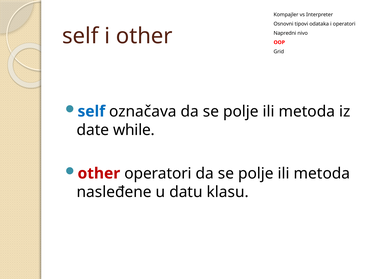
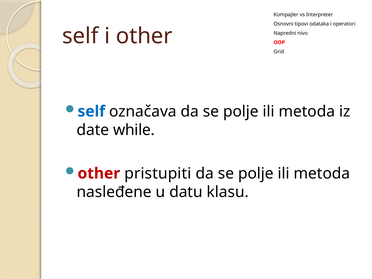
other operatori: operatori -> pristupiti
